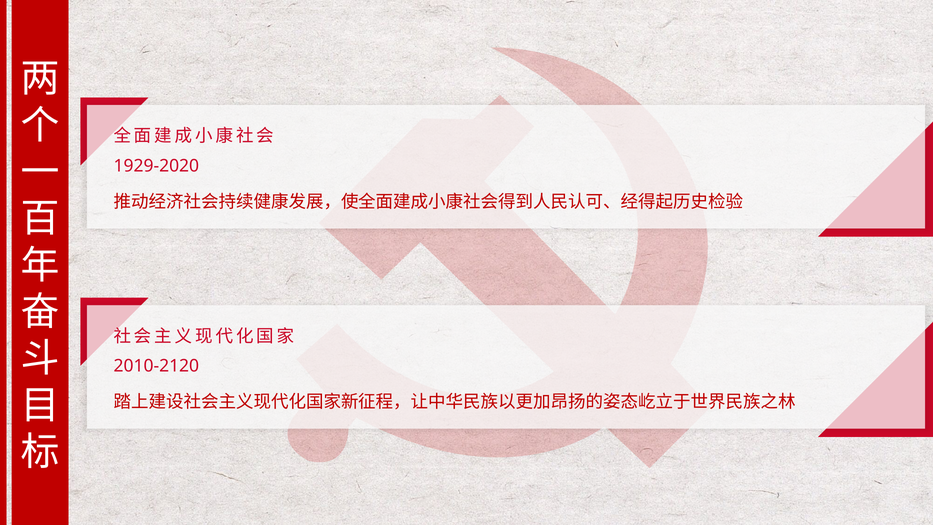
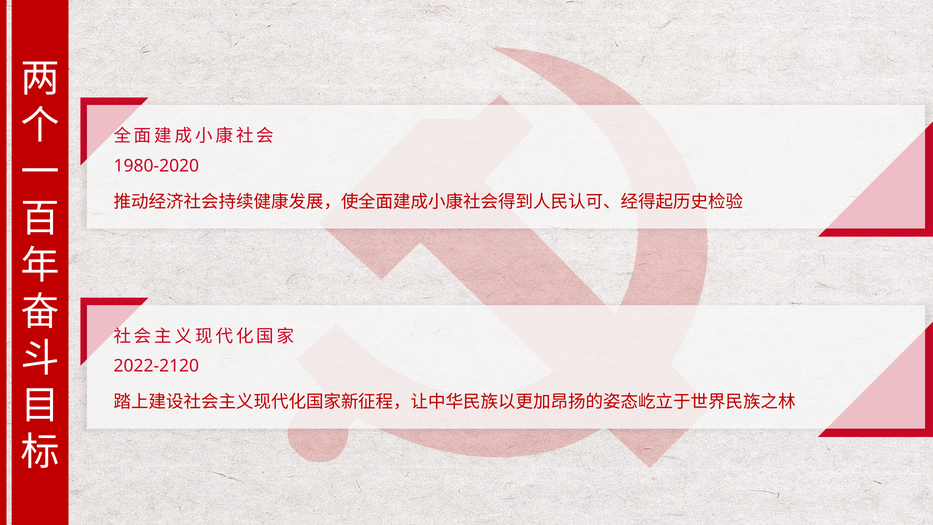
1929-2020: 1929-2020 -> 1980-2020
2010-2120: 2010-2120 -> 2022-2120
